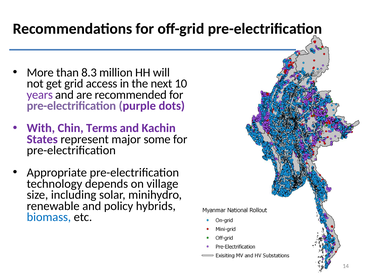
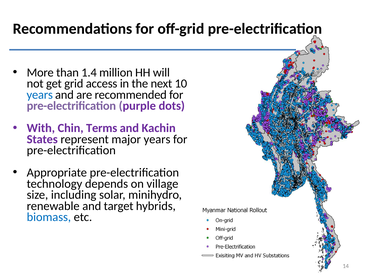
8.3: 8.3 -> 1.4
years at (40, 95) colour: purple -> blue
major some: some -> years
policy: policy -> target
